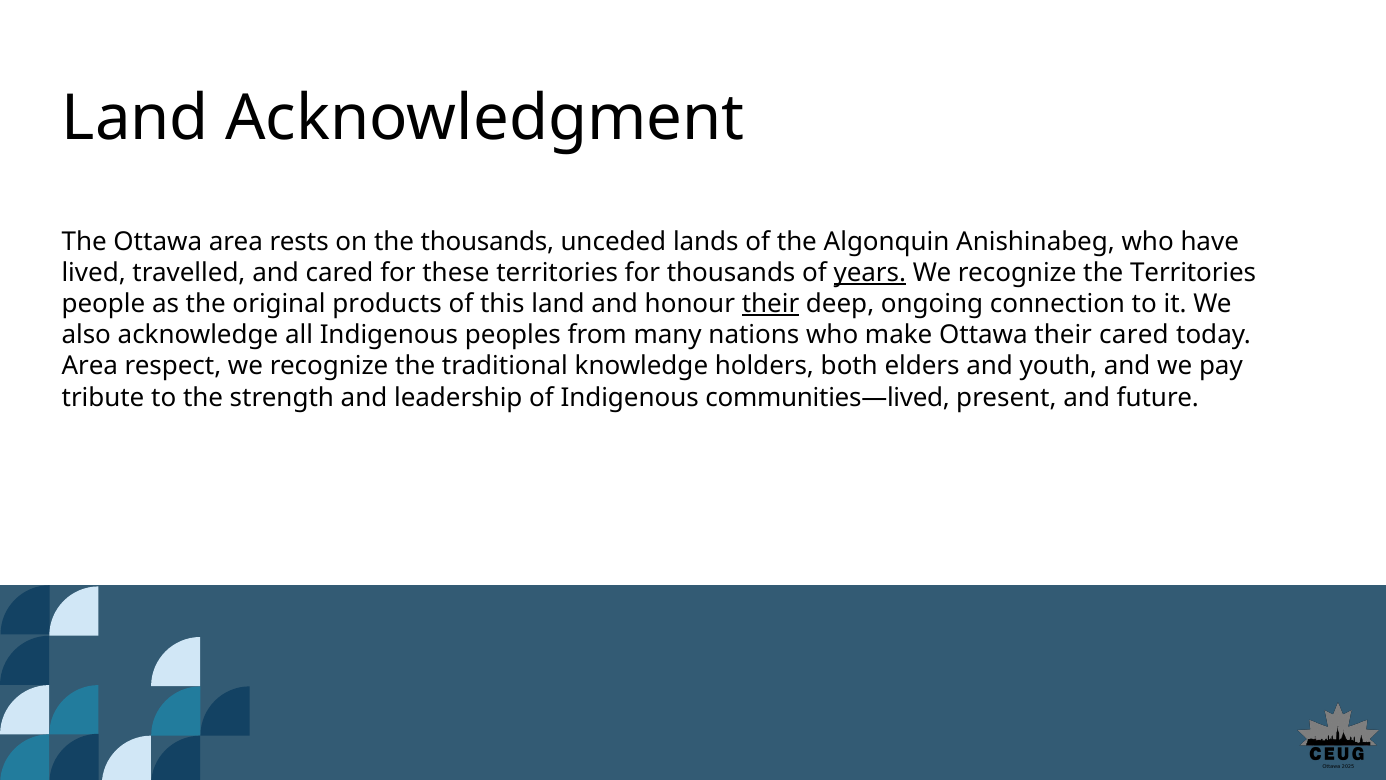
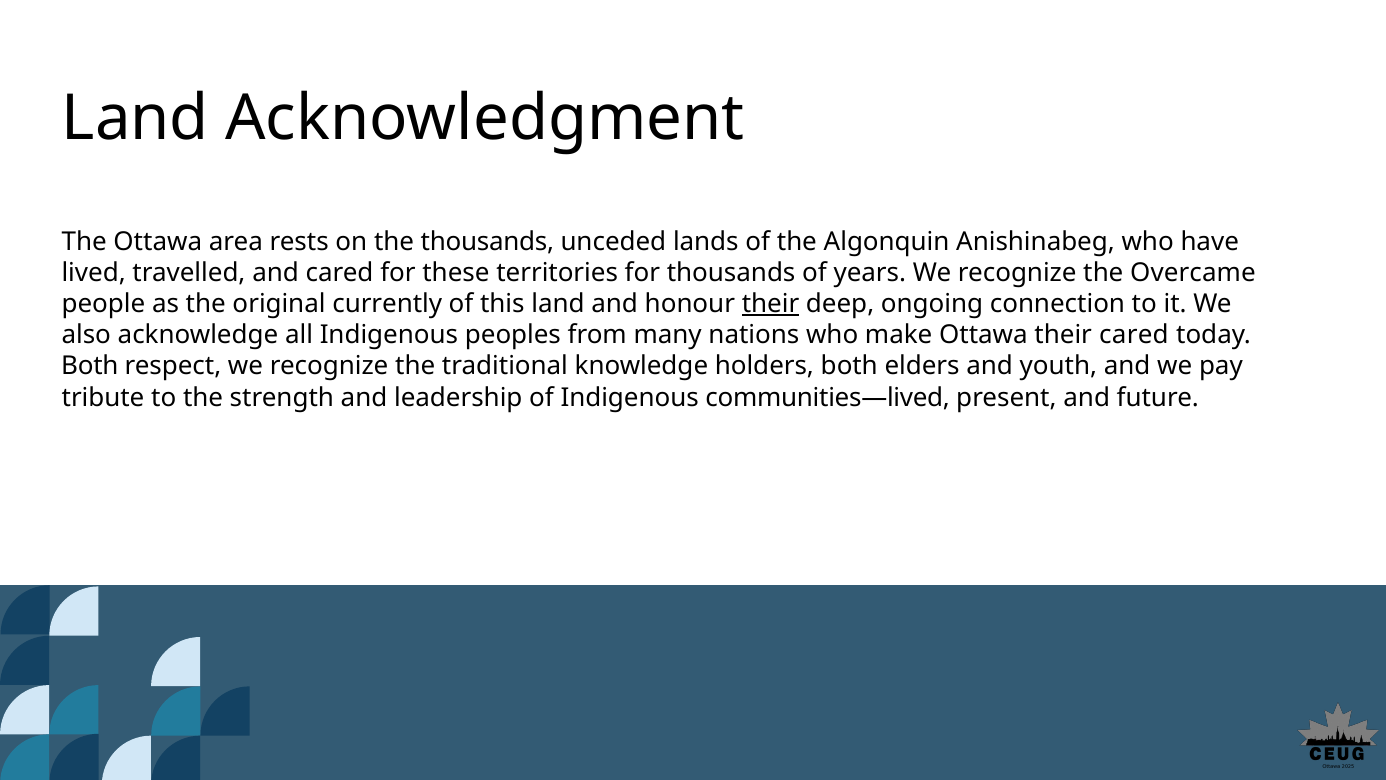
years underline: present -> none
the Territories: Territories -> Overcame
products: products -> currently
Area at (90, 366): Area -> Both
